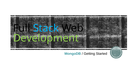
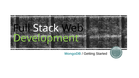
Stack colour: light blue -> white
